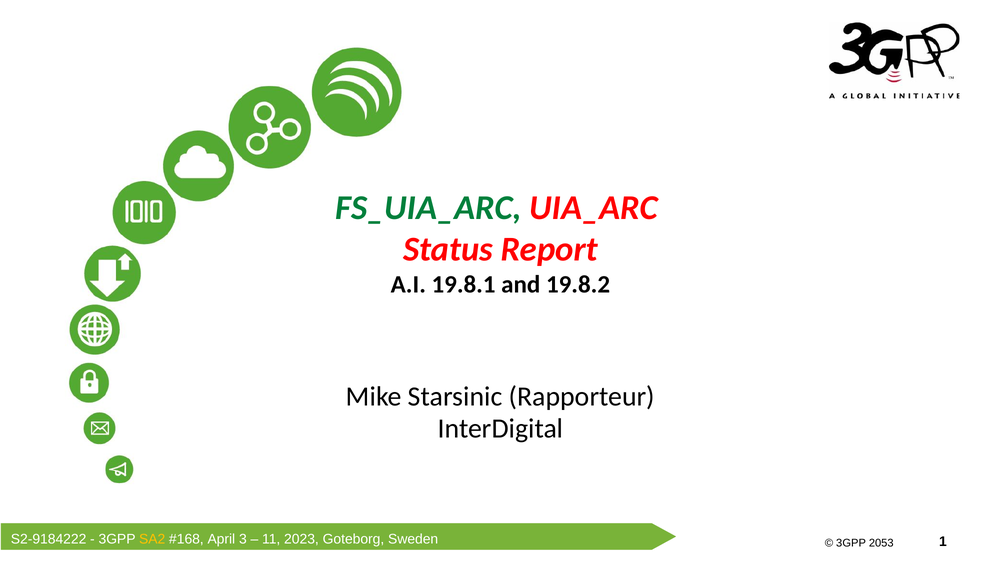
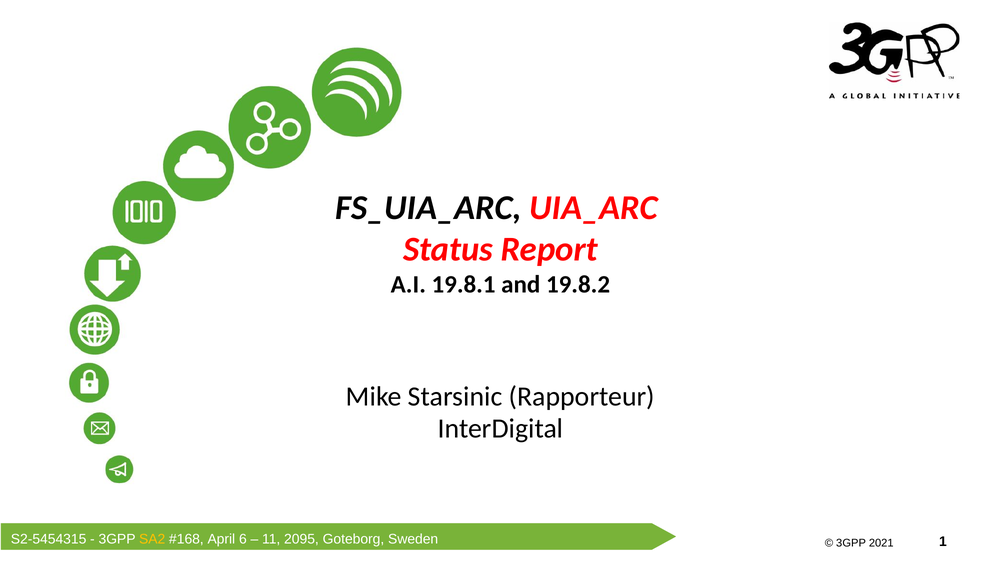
FS_UIA_ARC colour: green -> black
S2-9184222: S2-9184222 -> S2-5454315
3: 3 -> 6
2023: 2023 -> 2095
2053: 2053 -> 2021
